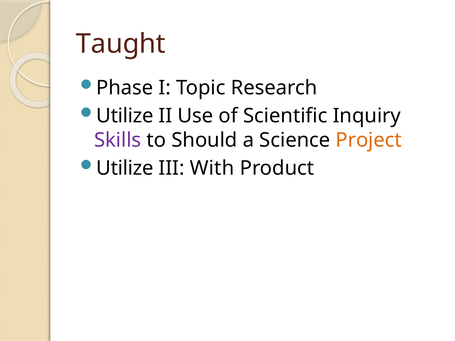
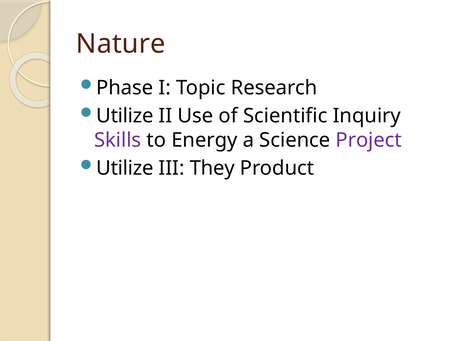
Taught: Taught -> Nature
Should: Should -> Energy
Project colour: orange -> purple
With: With -> They
